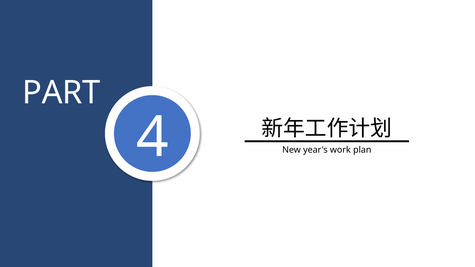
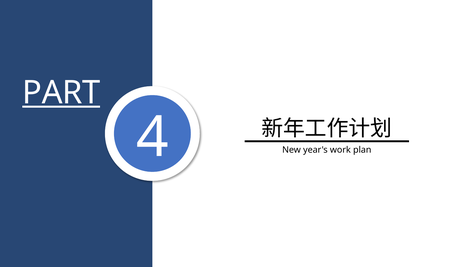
PART underline: none -> present
